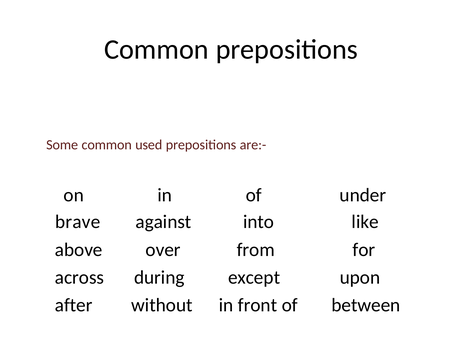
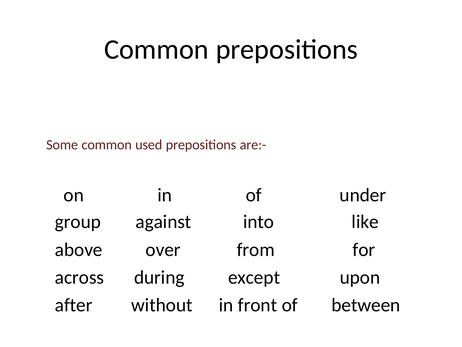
brave: brave -> group
